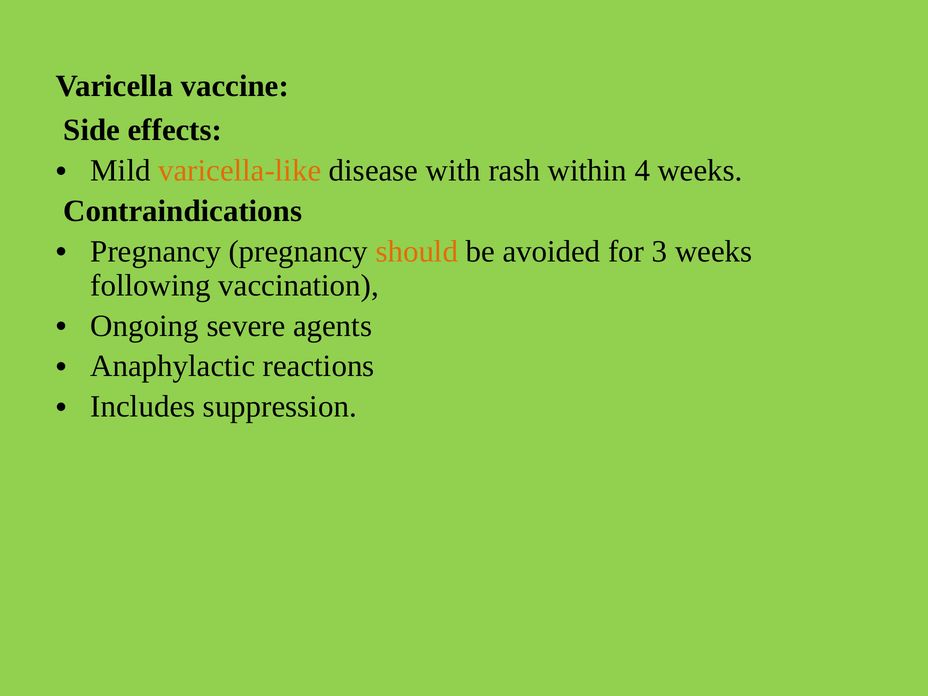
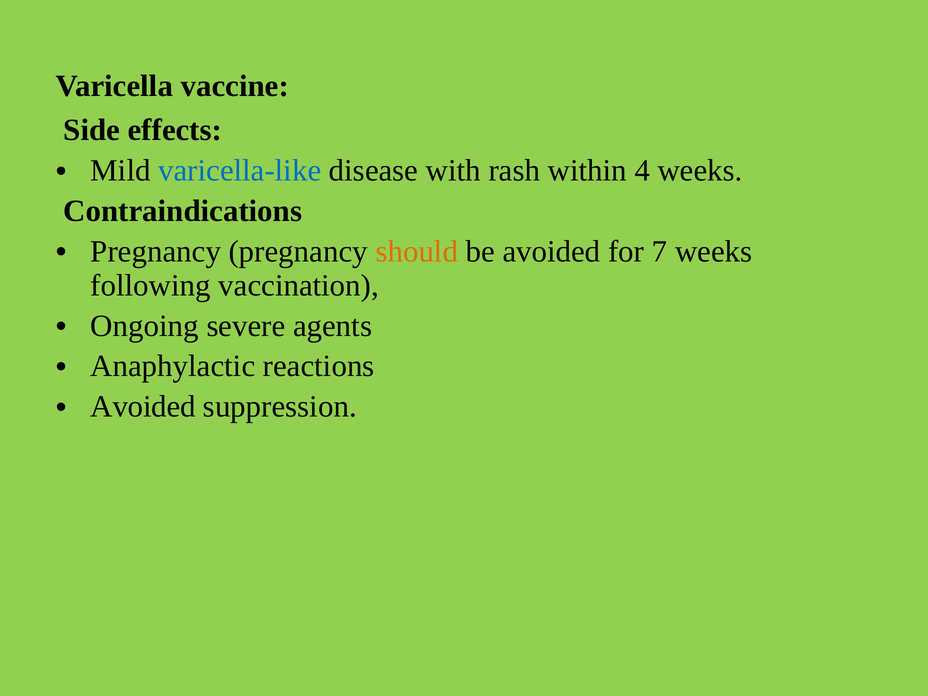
varicella-like colour: orange -> blue
3: 3 -> 7
Includes at (143, 407): Includes -> Avoided
